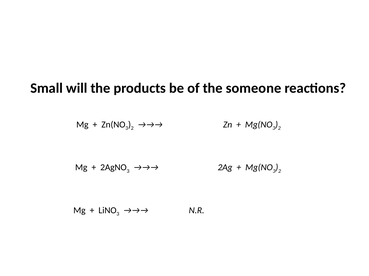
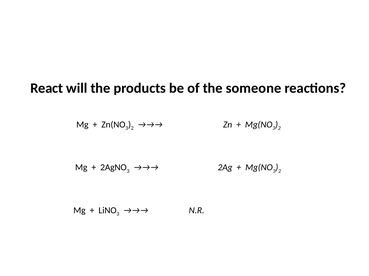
Small: Small -> React
